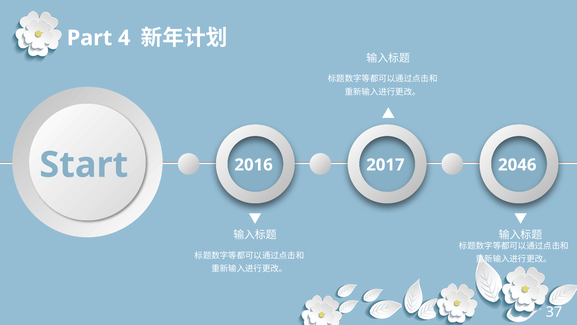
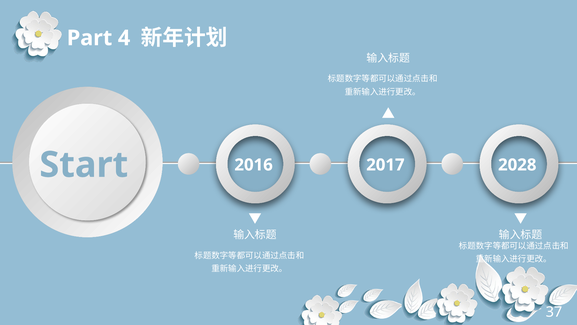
2046: 2046 -> 2028
